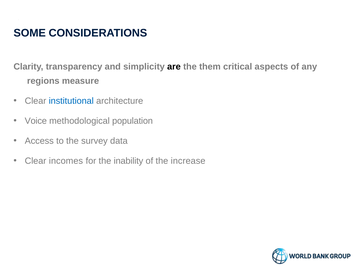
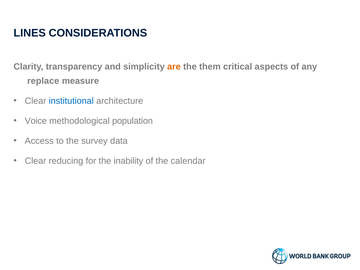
SOME: SOME -> LINES
are colour: black -> orange
regions: regions -> replace
incomes: incomes -> reducing
increase: increase -> calendar
